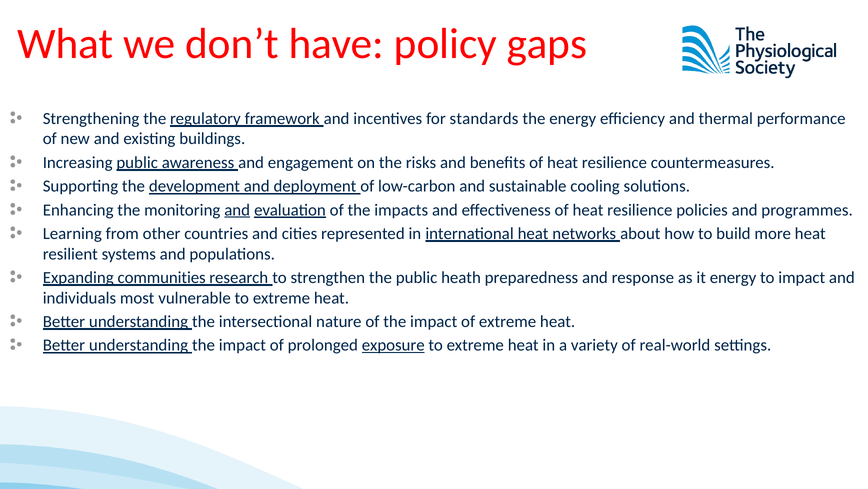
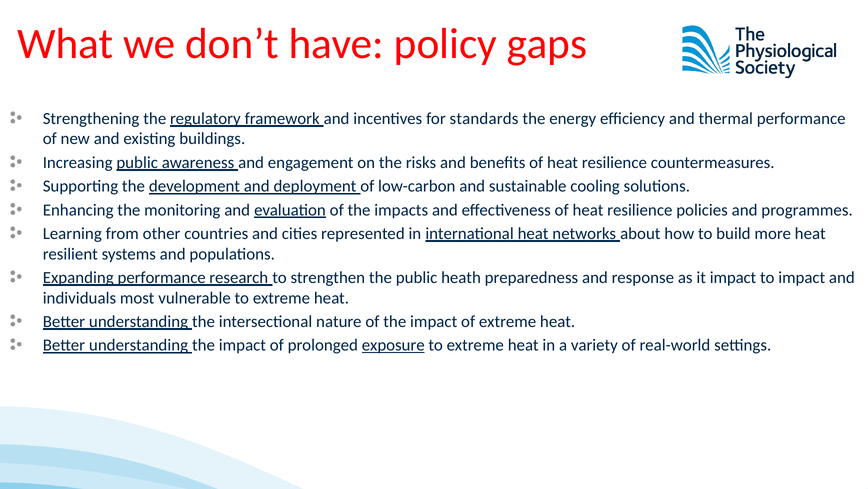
and at (237, 210) underline: present -> none
Expanding communities: communities -> performance
it energy: energy -> impact
